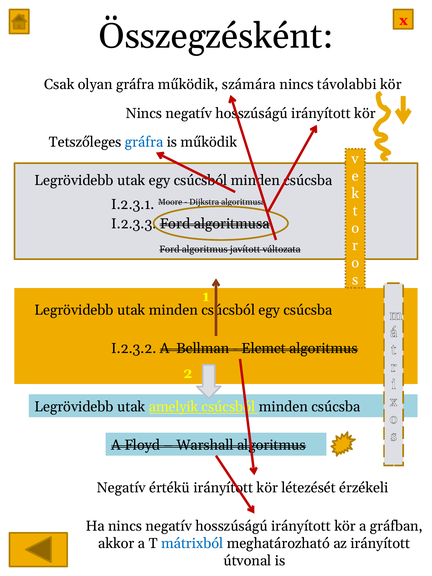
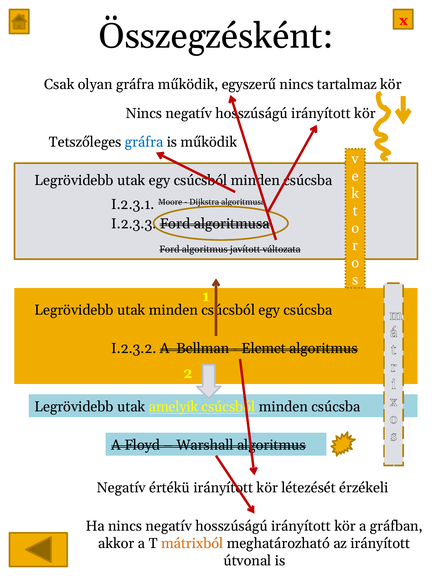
számára: számára -> egyszerű
távolabbi: távolabbi -> tartalmaz
mátrixból colour: blue -> orange
